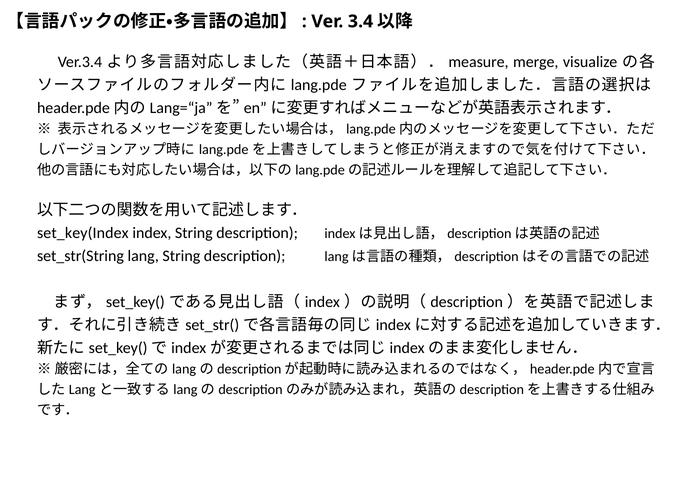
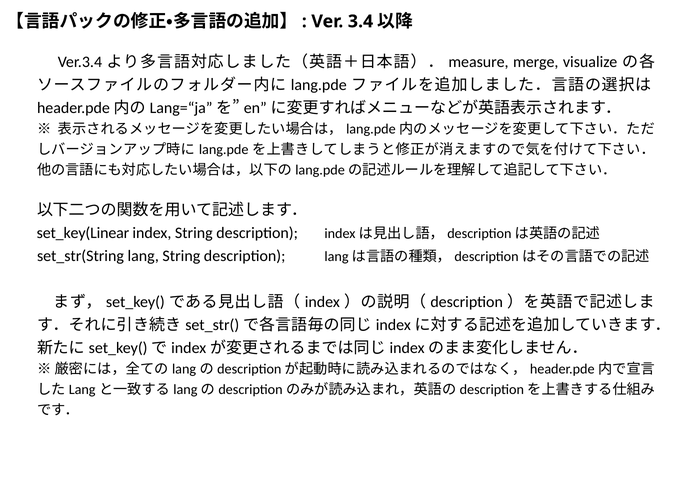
set_key(Index: set_key(Index -> set_key(Linear
